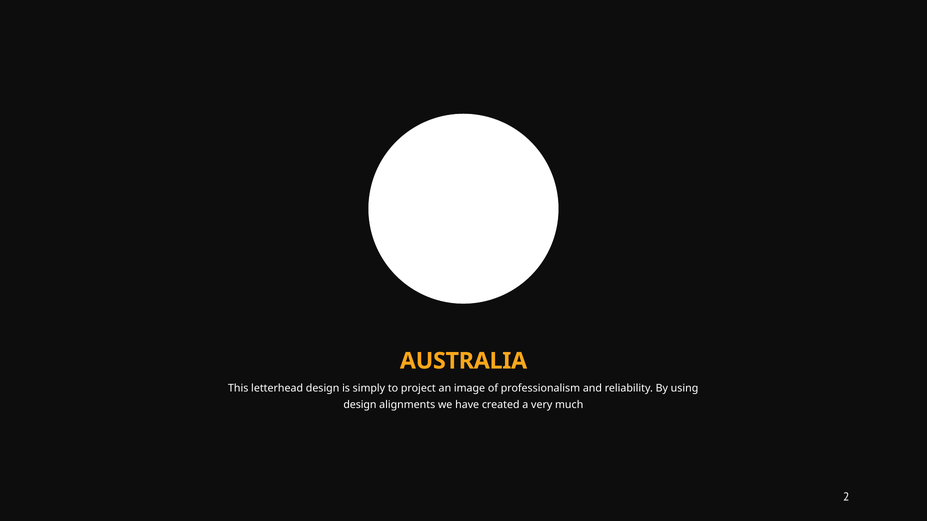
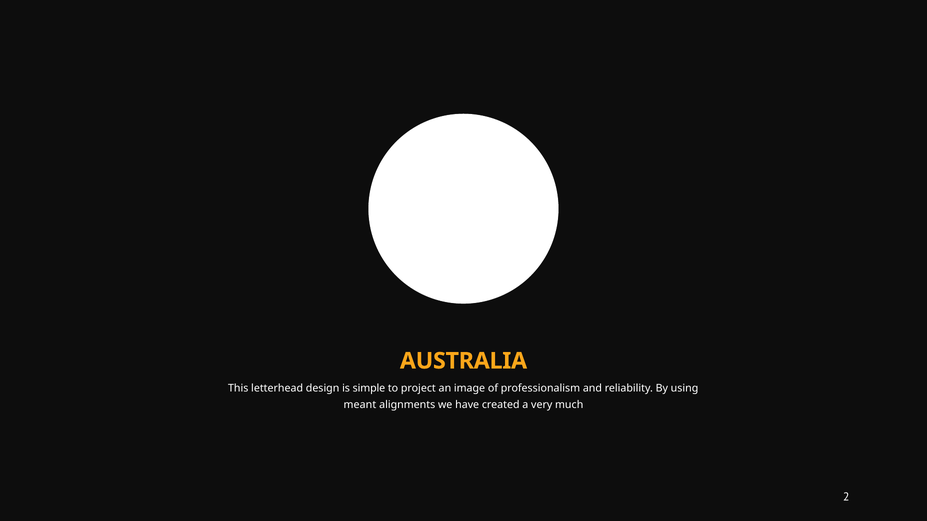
simply: simply -> simple
design at (360, 405): design -> meant
